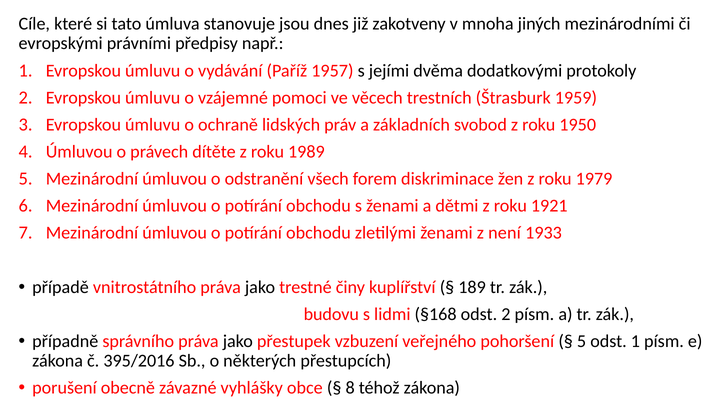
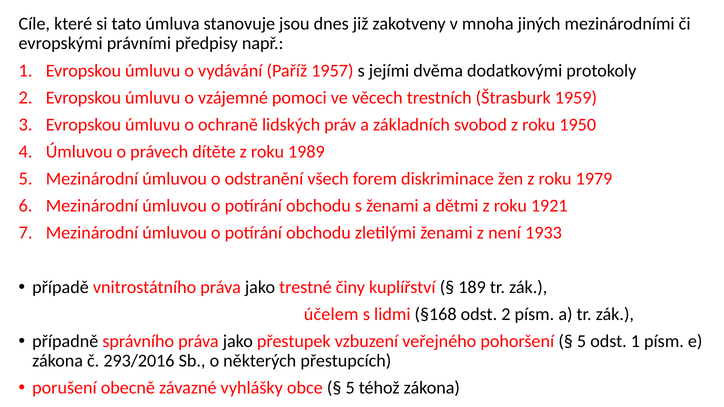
budovu: budovu -> účelem
395/2016: 395/2016 -> 293/2016
8 at (350, 388): 8 -> 5
